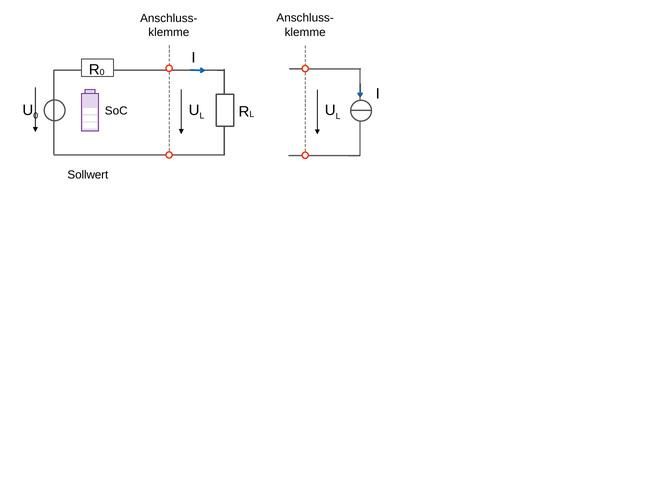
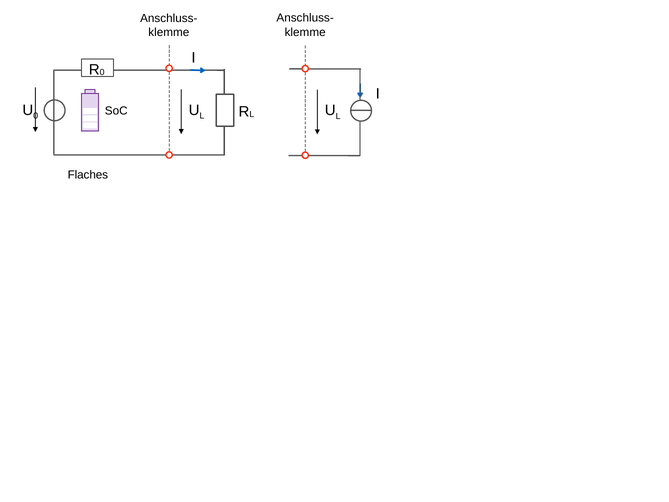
Sollwert: Sollwert -> Flaches
